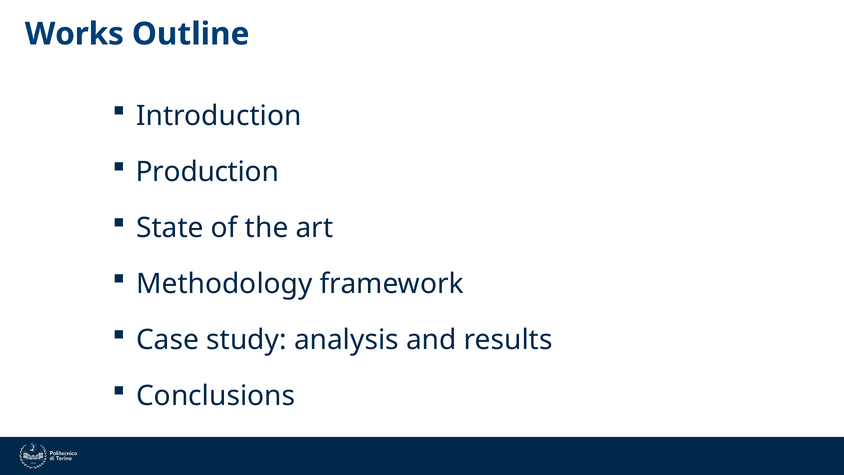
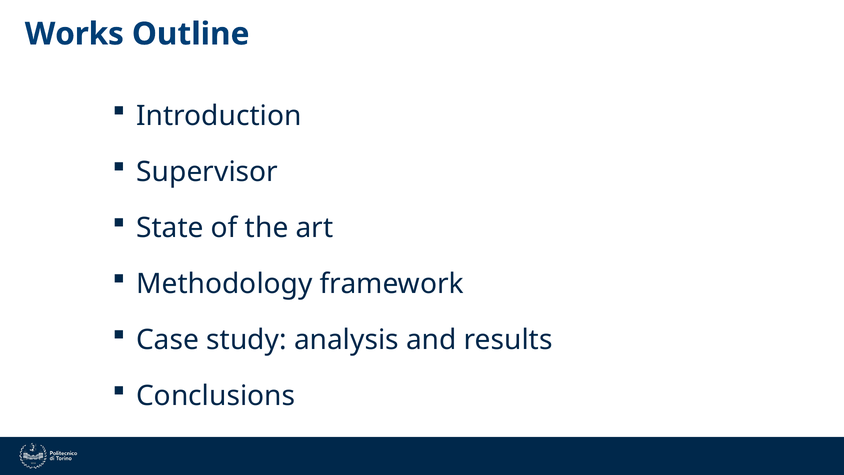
Production: Production -> Supervisor
